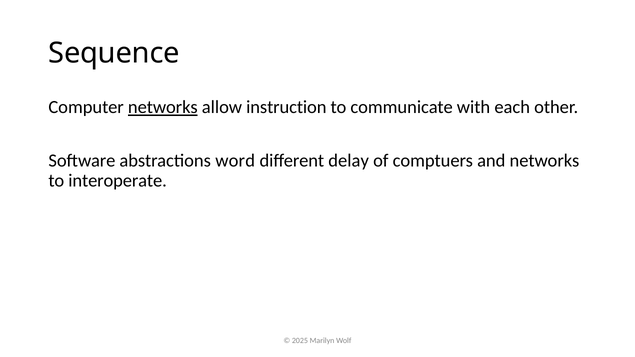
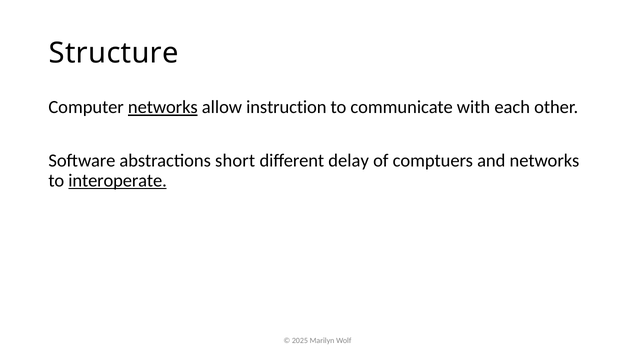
Sequence: Sequence -> Structure
word: word -> short
interoperate underline: none -> present
